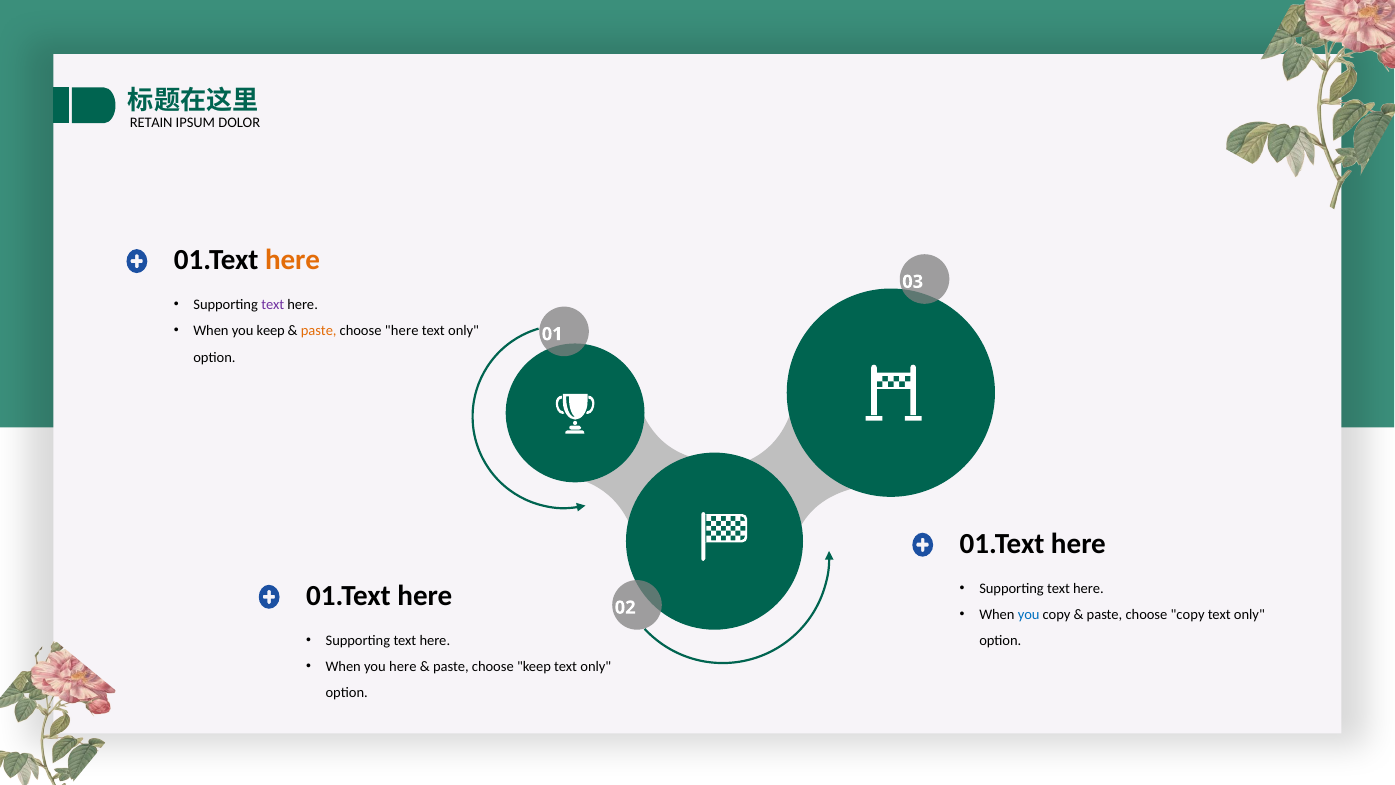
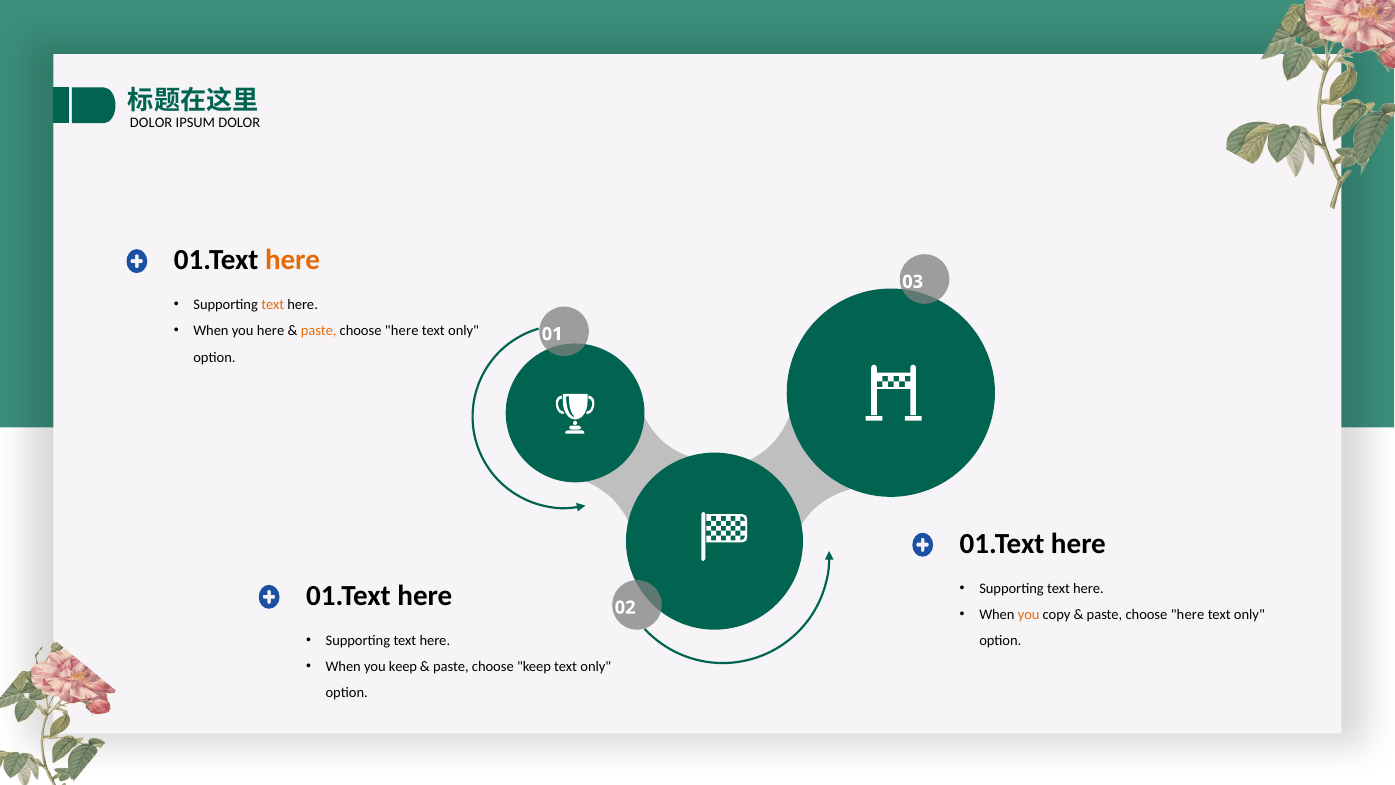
RETAIN at (151, 123): RETAIN -> DOLOR
text at (273, 305) colour: purple -> orange
you keep: keep -> here
you at (1029, 614) colour: blue -> orange
copy at (1188, 614): copy -> here
you here: here -> keep
